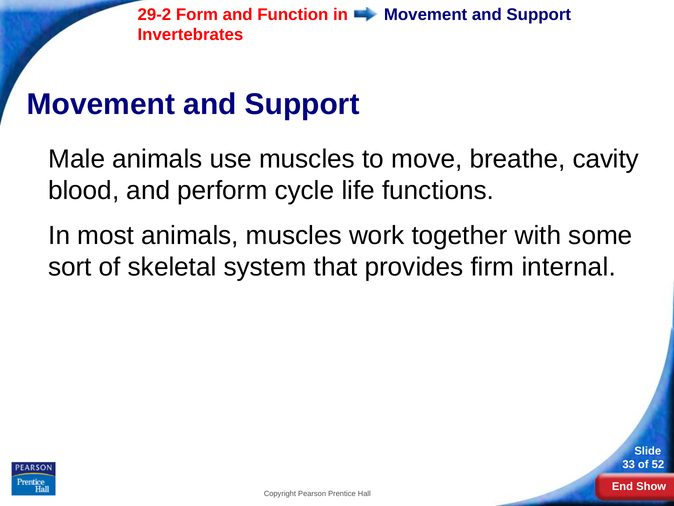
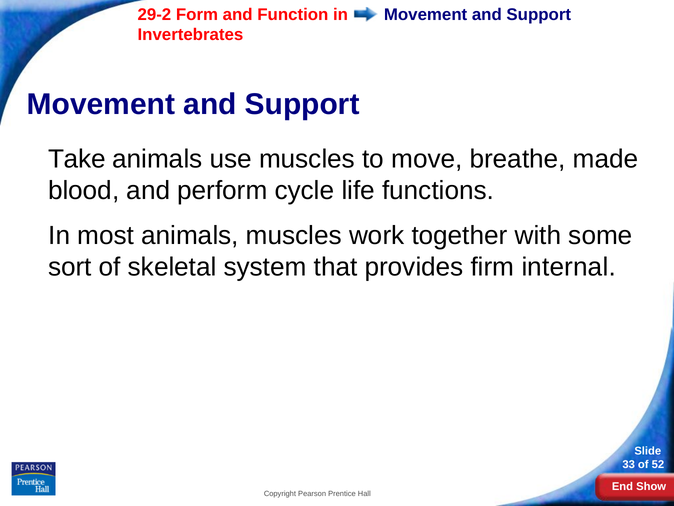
Male: Male -> Take
cavity: cavity -> made
